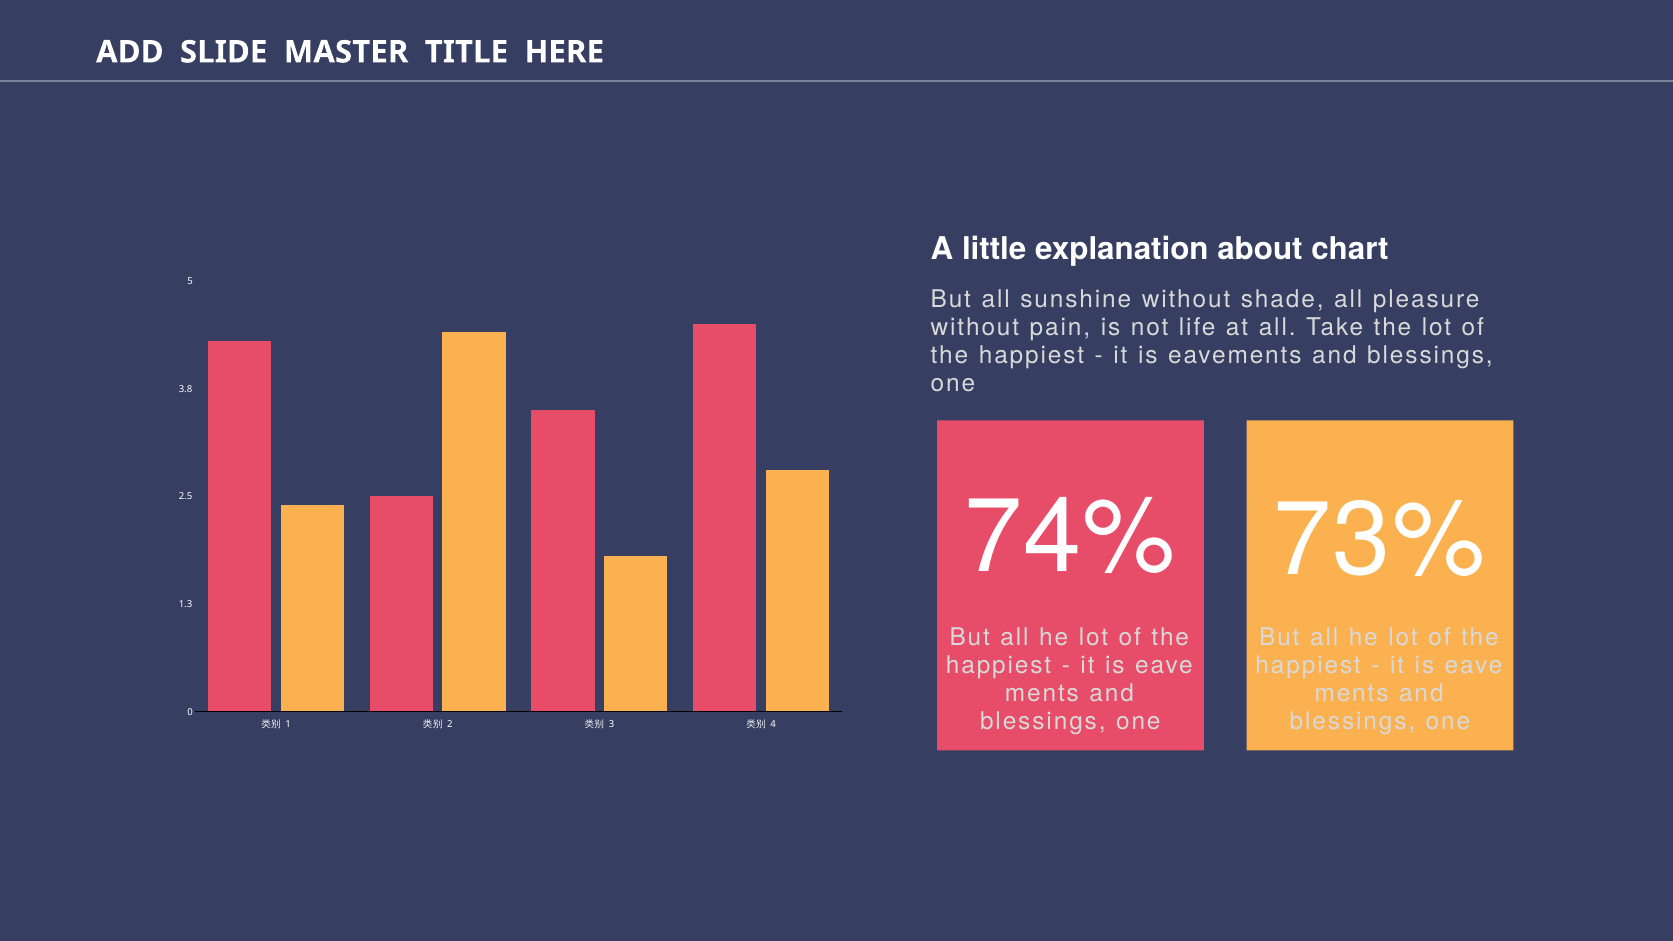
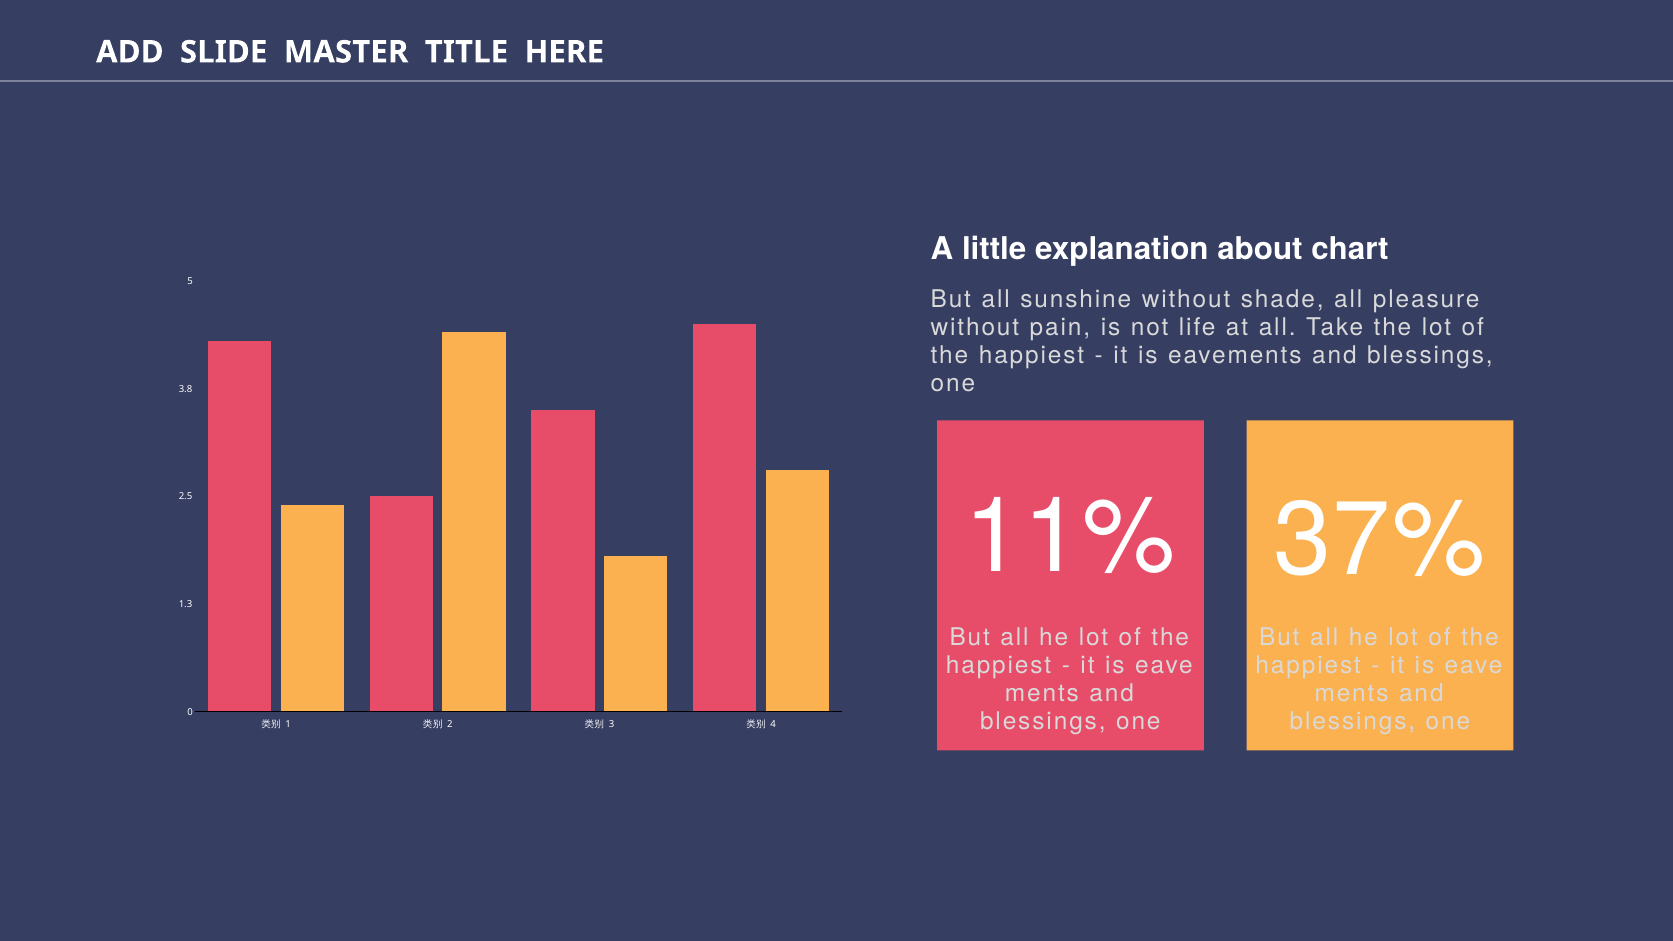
74%: 74% -> 11%
73%: 73% -> 37%
